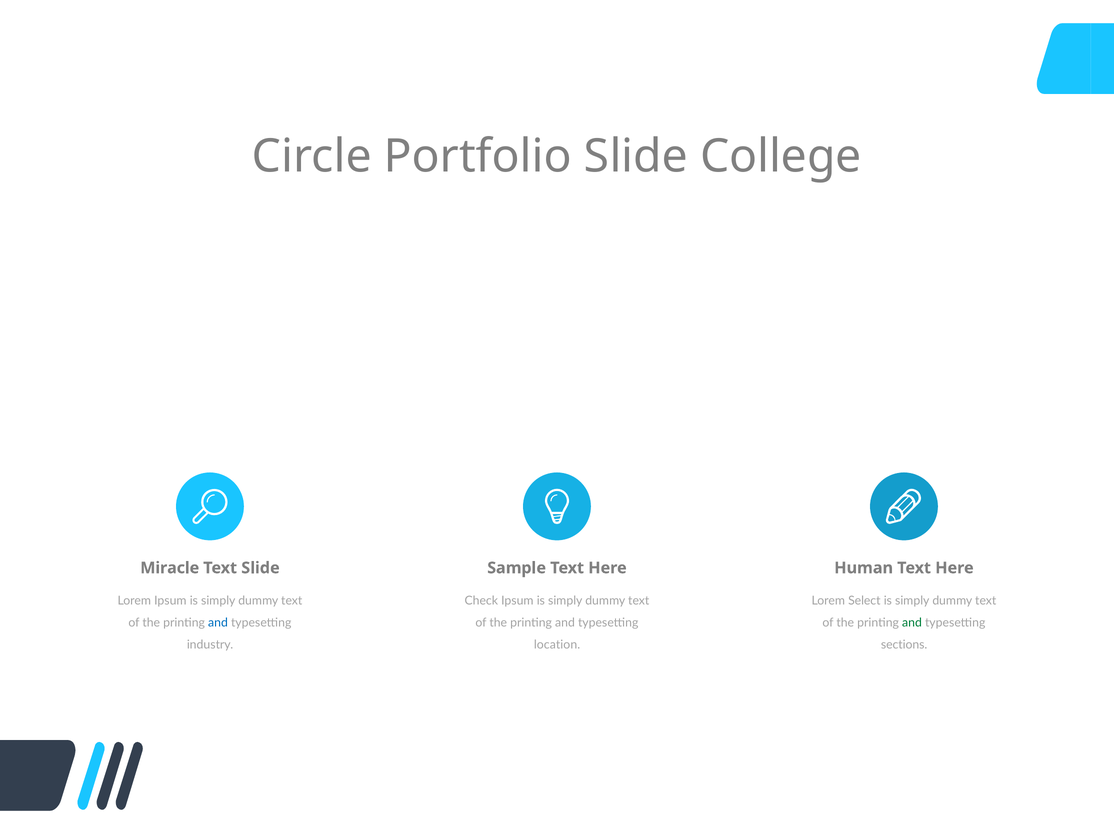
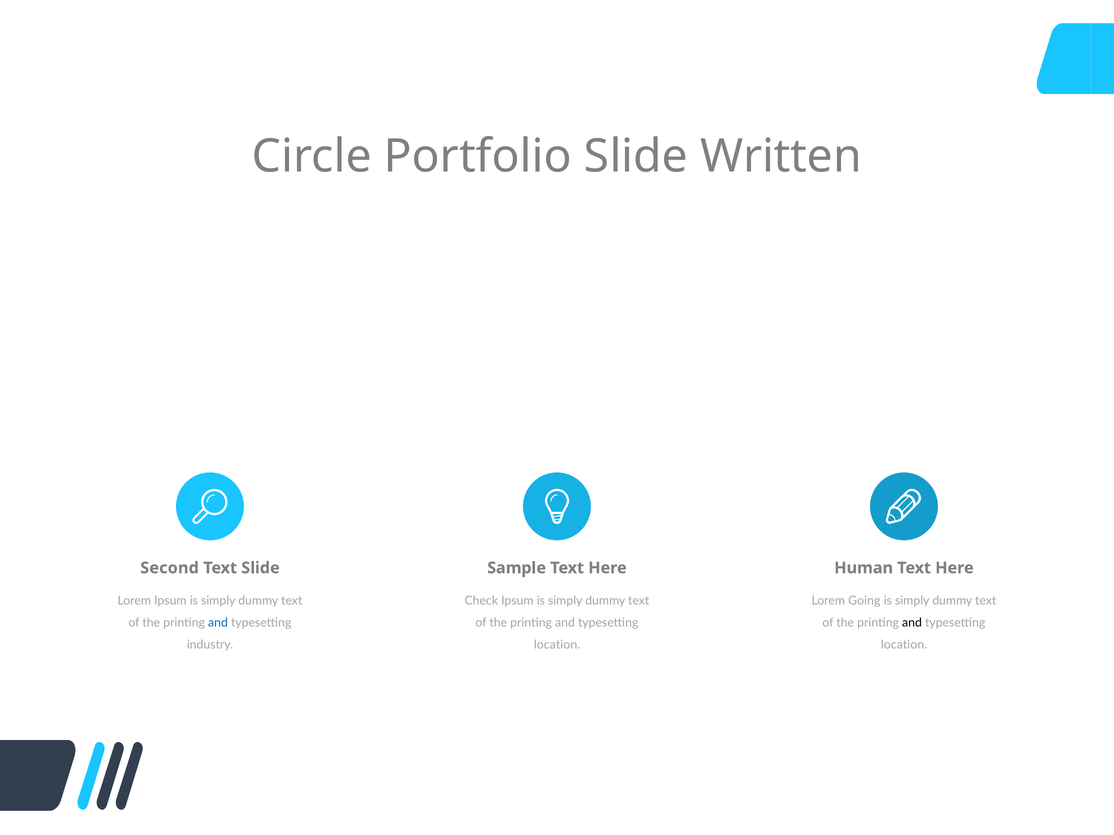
College: College -> Written
Miracle: Miracle -> Second
Select: Select -> Going
and at (912, 623) colour: green -> black
sections at (904, 645): sections -> location
